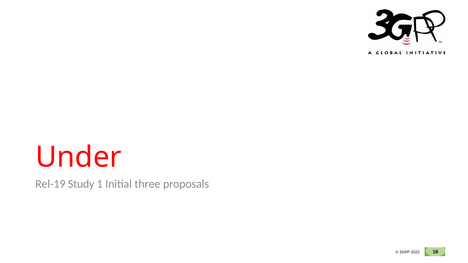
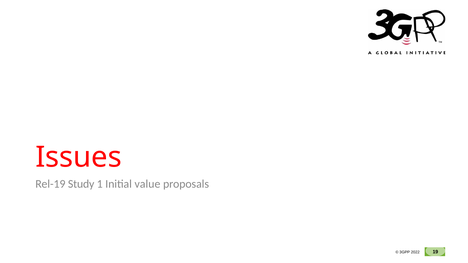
Under: Under -> Issues
three: three -> value
